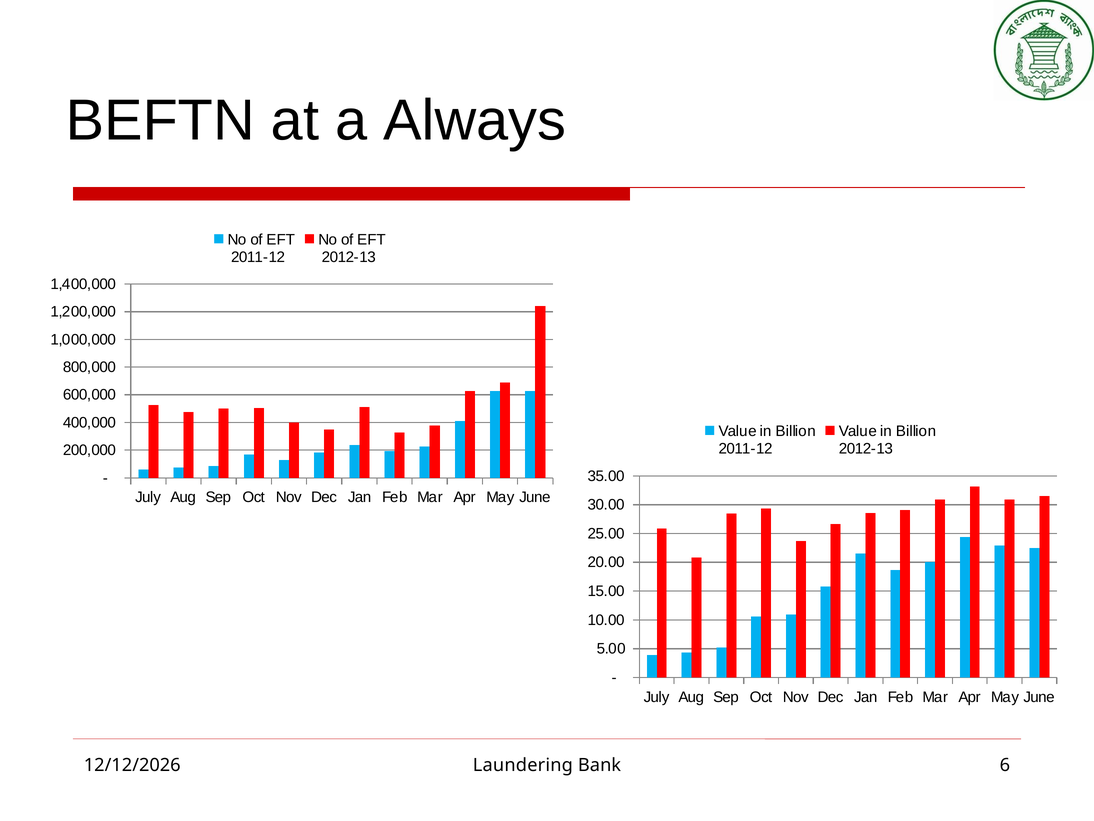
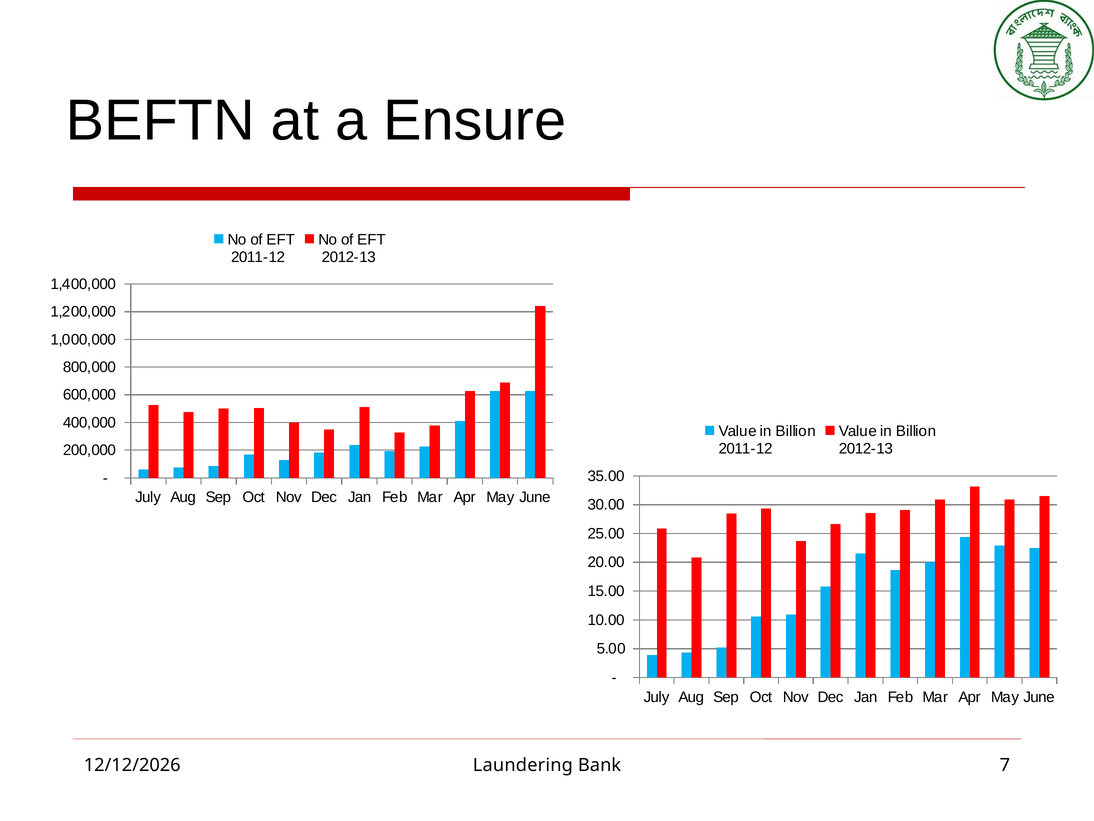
Always: Always -> Ensure
6: 6 -> 7
